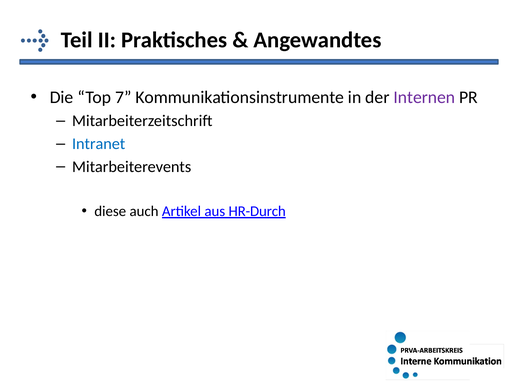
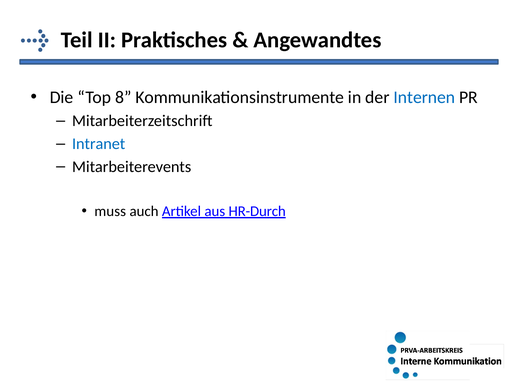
7: 7 -> 8
Internen colour: purple -> blue
diese: diese -> muss
